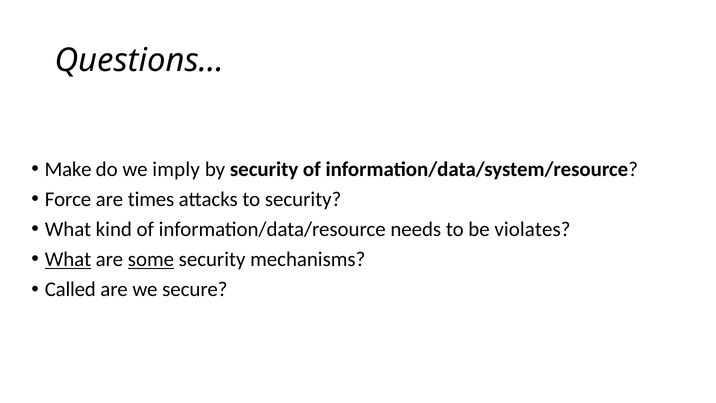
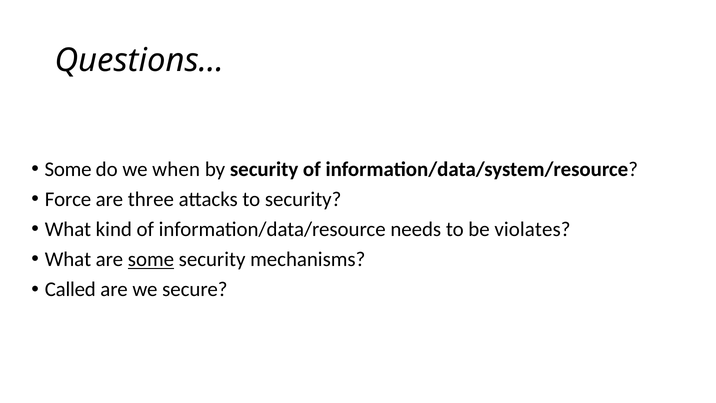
Make at (68, 169): Make -> Some
imply: imply -> when
times: times -> three
What at (68, 259) underline: present -> none
